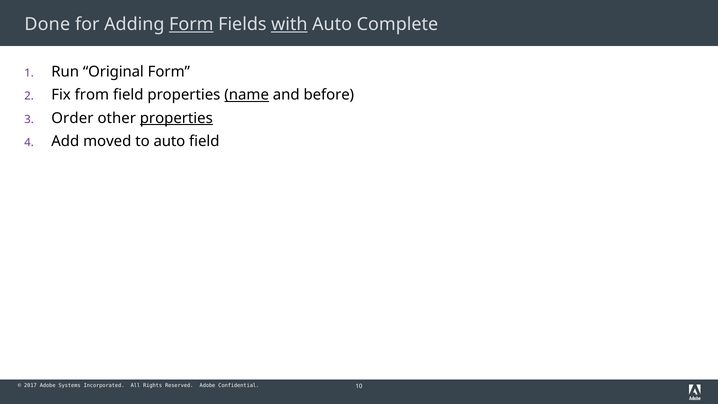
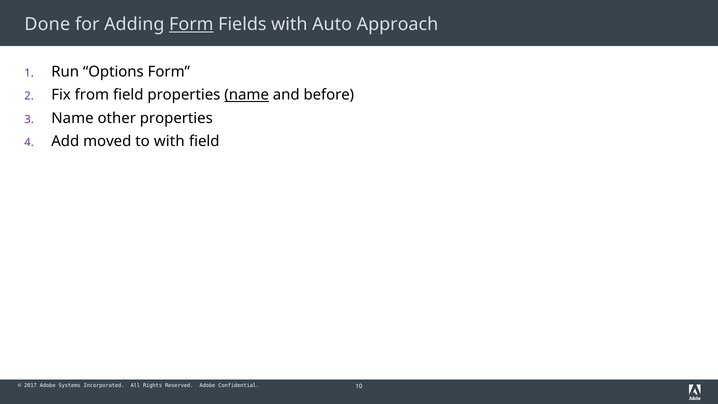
with at (289, 24) underline: present -> none
Complete: Complete -> Approach
Original: Original -> Options
Order at (72, 118): Order -> Name
properties at (176, 118) underline: present -> none
to auto: auto -> with
